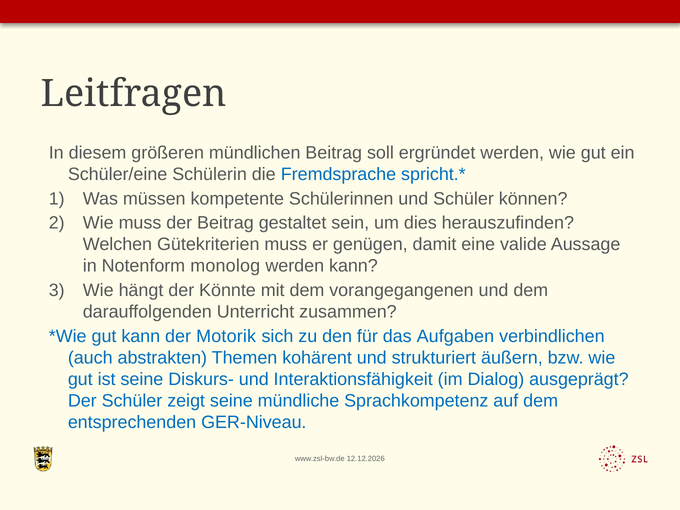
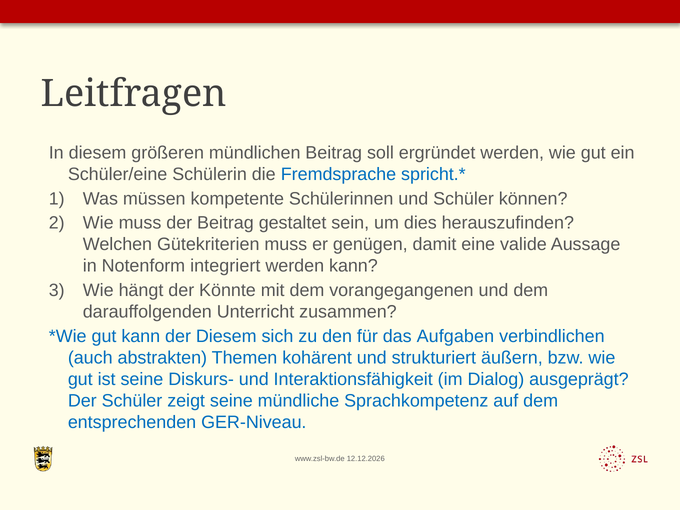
monolog: monolog -> integriert
der Motorik: Motorik -> Diesem
